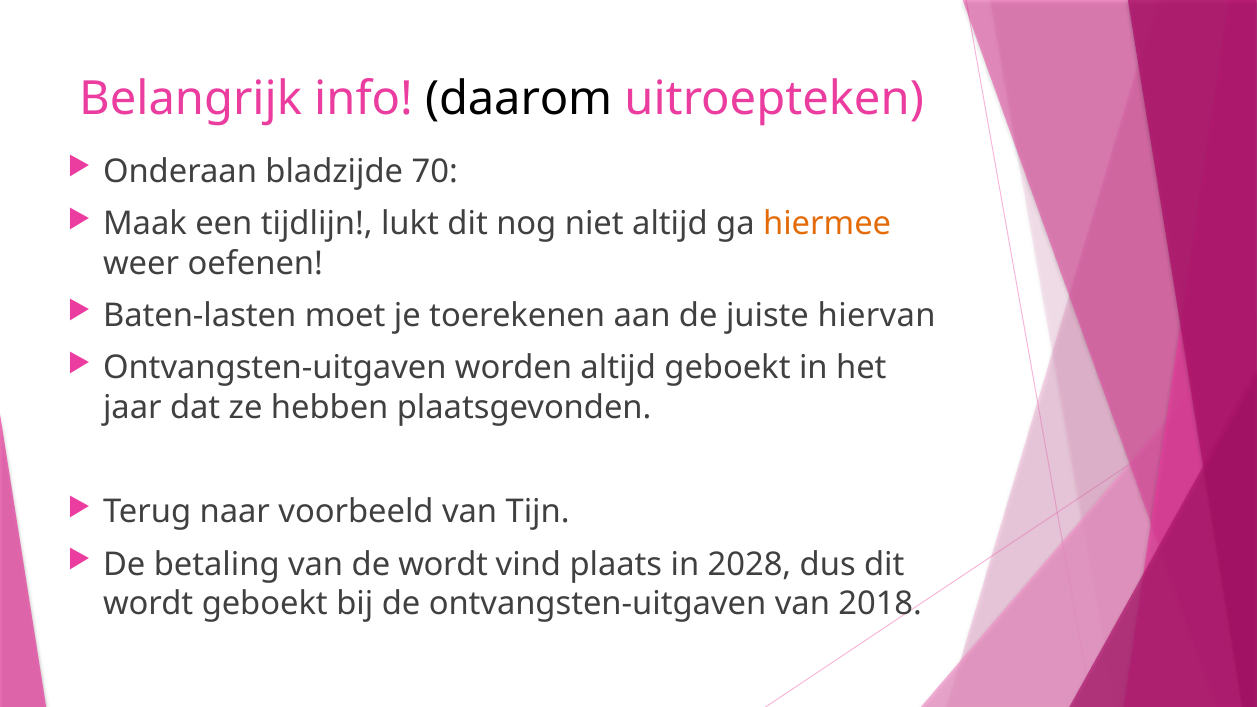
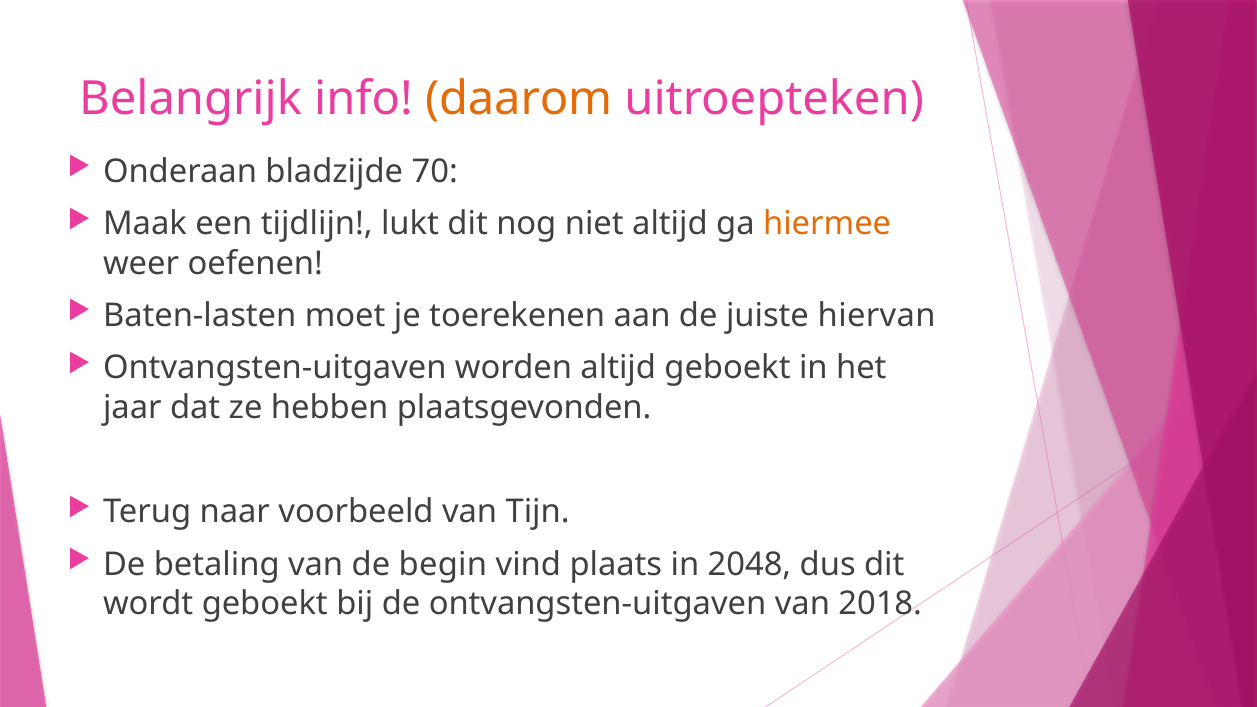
daarom colour: black -> orange
de wordt: wordt -> begin
2028: 2028 -> 2048
